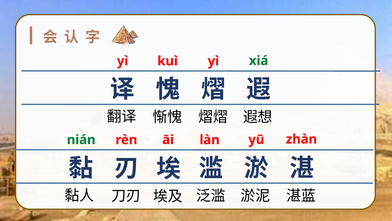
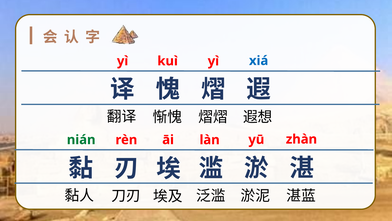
xiá colour: green -> blue
